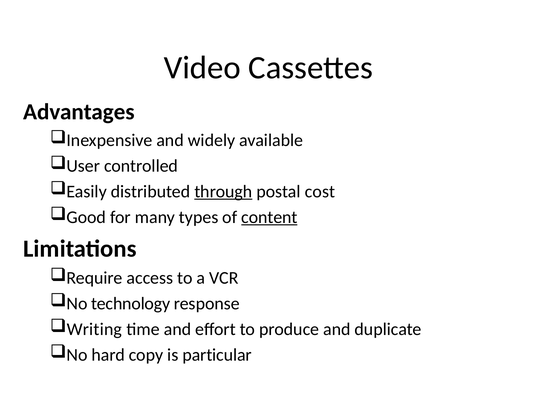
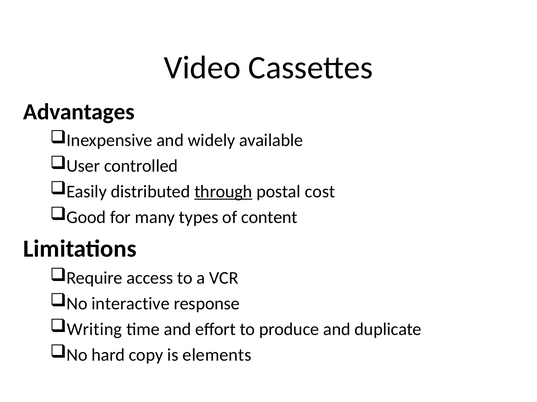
content underline: present -> none
technology: technology -> interactive
particular: particular -> elements
